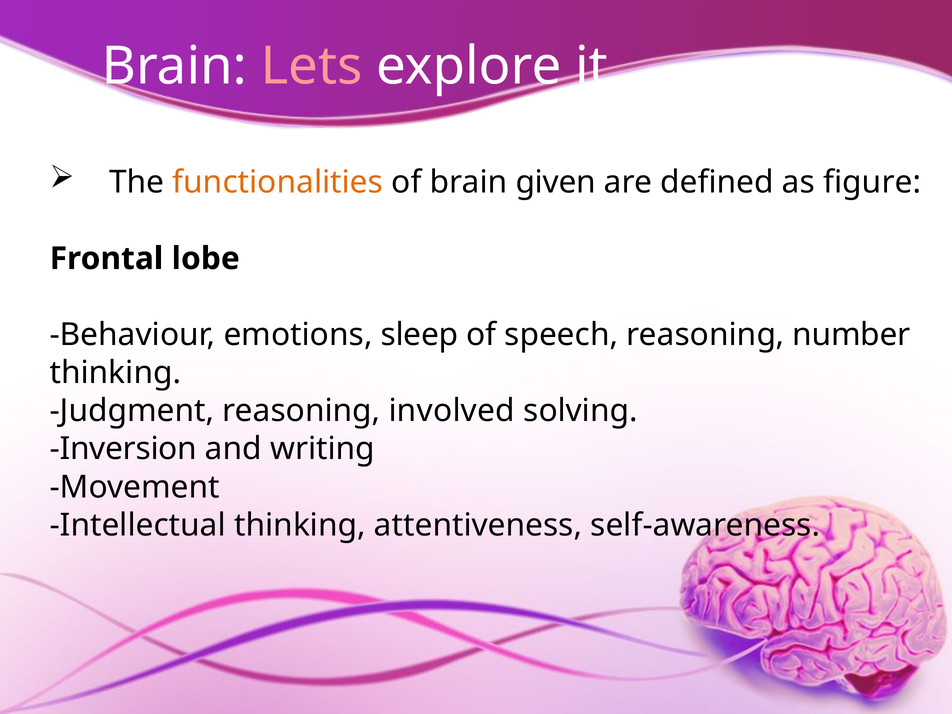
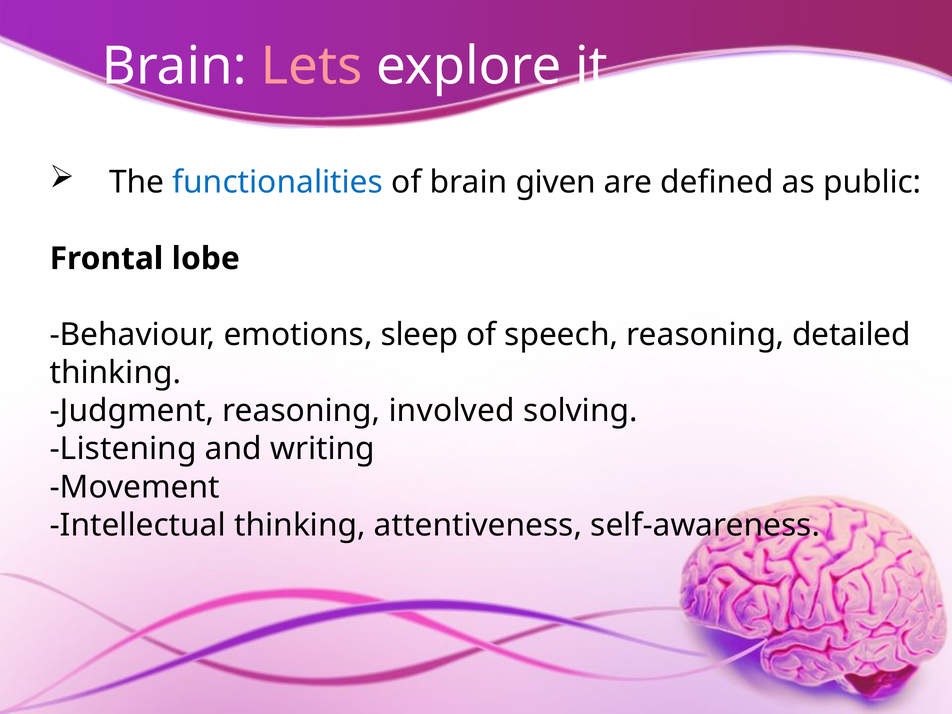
functionalities colour: orange -> blue
figure: figure -> public
number: number -> detailed
Inversion: Inversion -> Listening
